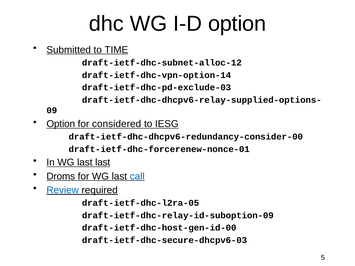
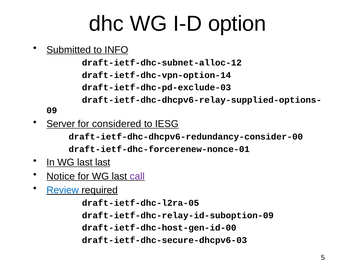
TIME: TIME -> INFO
Option at (61, 124): Option -> Server
Droms: Droms -> Notice
call colour: blue -> purple
